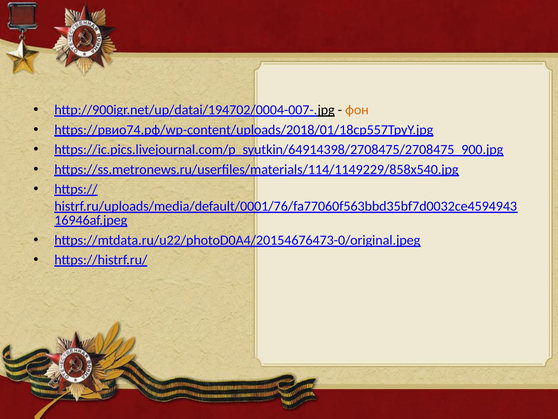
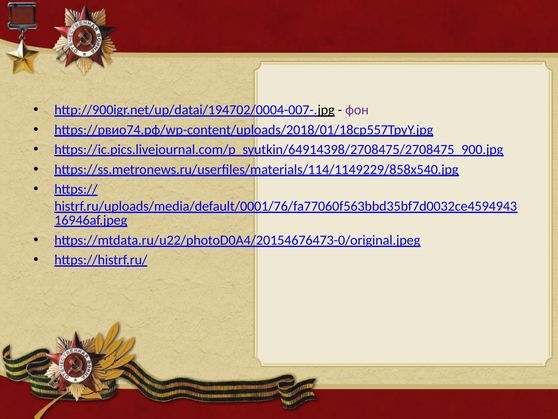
фон colour: orange -> purple
